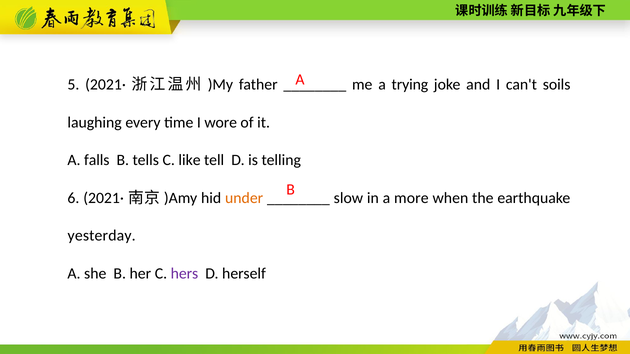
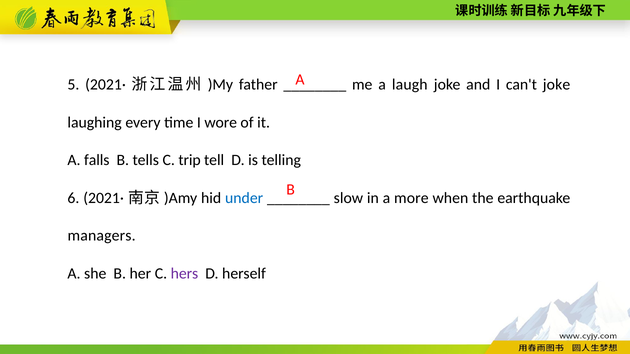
trying: trying -> laugh
can't soils: soils -> joke
like: like -> trip
under colour: orange -> blue
yesterday: yesterday -> managers
